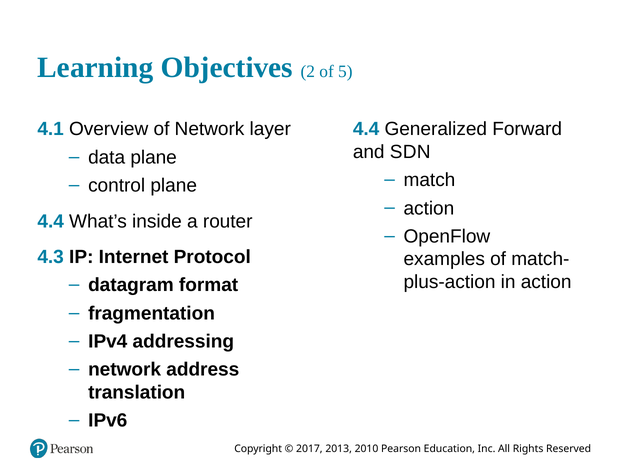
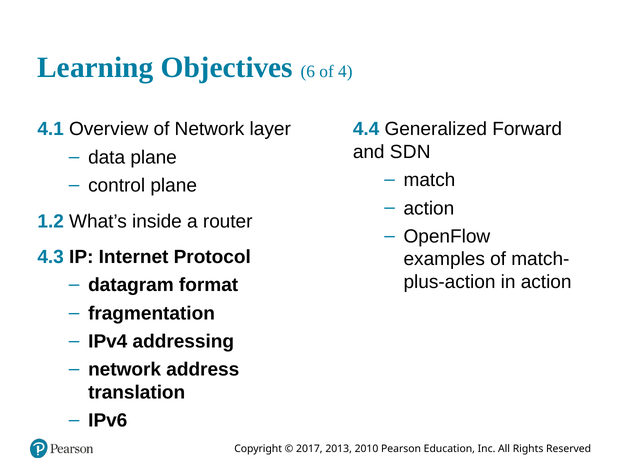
2: 2 -> 6
5: 5 -> 4
4.4 at (51, 221): 4.4 -> 1.2
